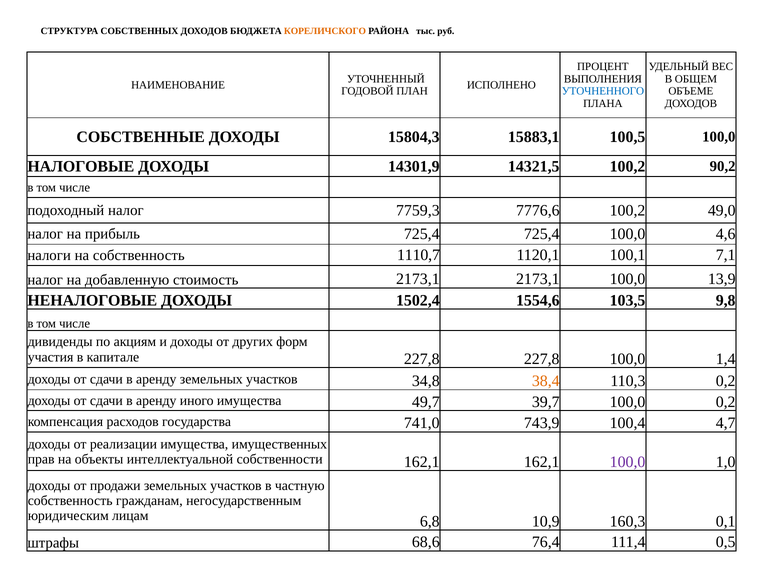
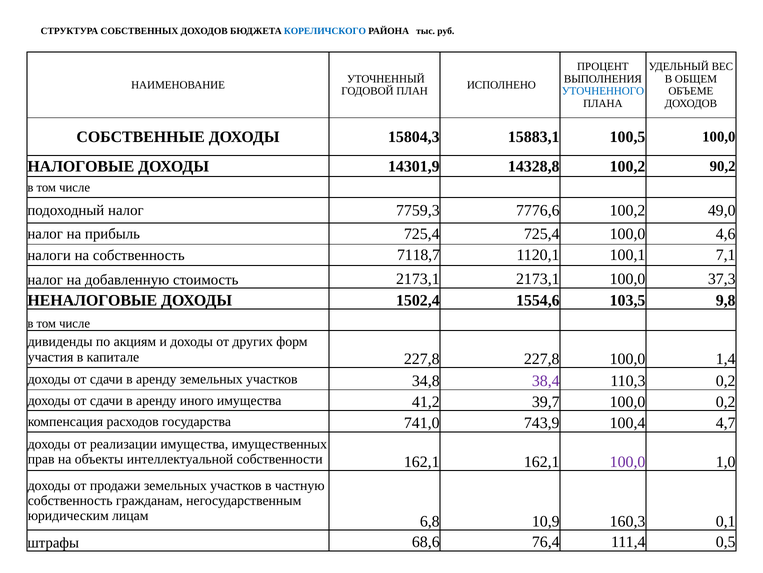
КОРЕЛИЧСКОГО colour: orange -> blue
14321,5: 14321,5 -> 14328,8
1110,7: 1110,7 -> 7118,7
13,9: 13,9 -> 37,3
38,4 colour: orange -> purple
49,7: 49,7 -> 41,2
